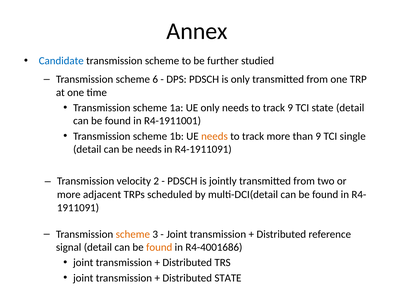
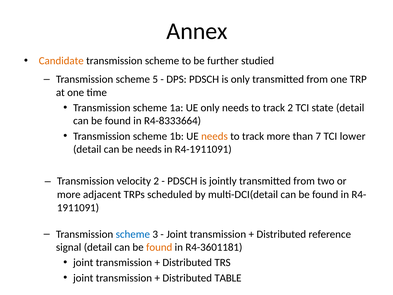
Candidate colour: blue -> orange
6: 6 -> 5
track 9: 9 -> 2
R4-1911001: R4-1911001 -> R4-8333664
than 9: 9 -> 7
single: single -> lower
scheme at (133, 234) colour: orange -> blue
R4-4001686: R4-4001686 -> R4-3601181
Distributed STATE: STATE -> TABLE
